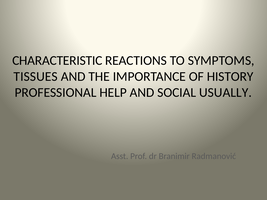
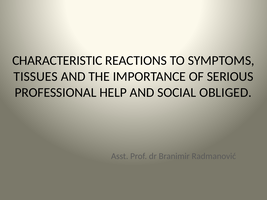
HISTORY: HISTORY -> SERIOUS
USUALLY: USUALLY -> OBLIGED
